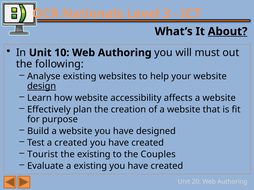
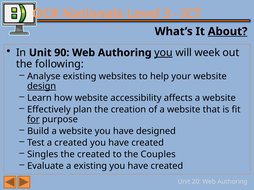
10: 10 -> 90
you at (164, 53) underline: none -> present
must: must -> week
for underline: none -> present
Tourist: Tourist -> Singles
the existing: existing -> created
